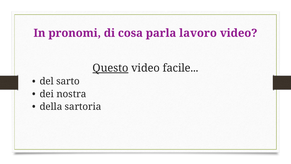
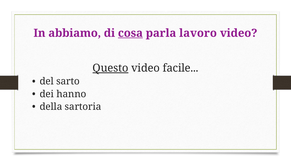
pronomi: pronomi -> abbiamo
cosa underline: none -> present
nostra: nostra -> hanno
